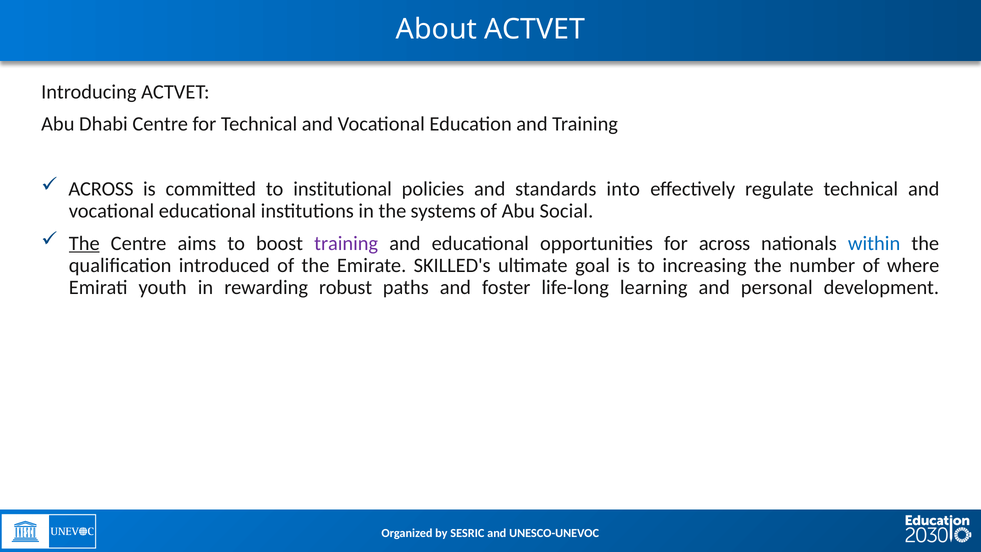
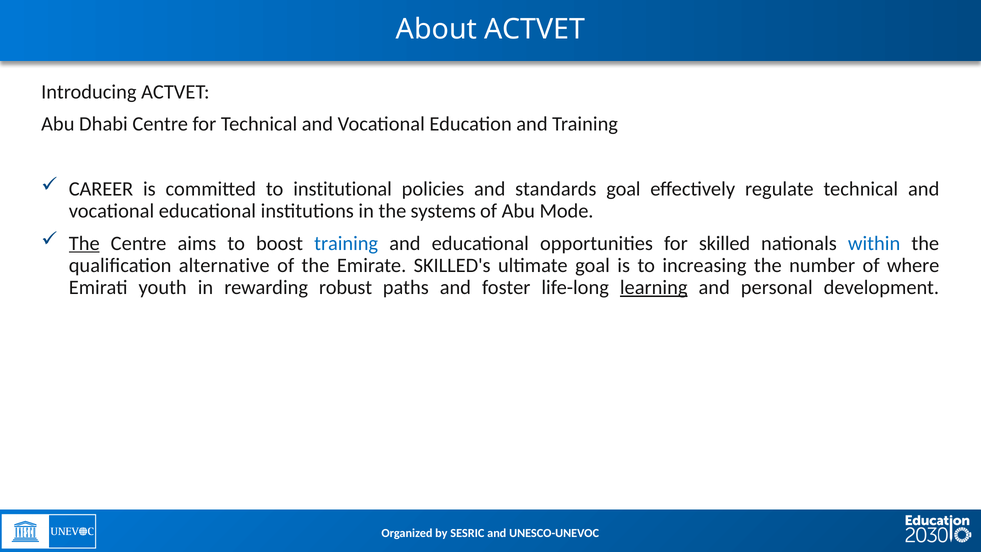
ACROSS at (101, 189): ACROSS -> CAREER
standards into: into -> goal
Social: Social -> Mode
training at (346, 243) colour: purple -> blue
for across: across -> skilled
introduced: introduced -> alternative
learning underline: none -> present
